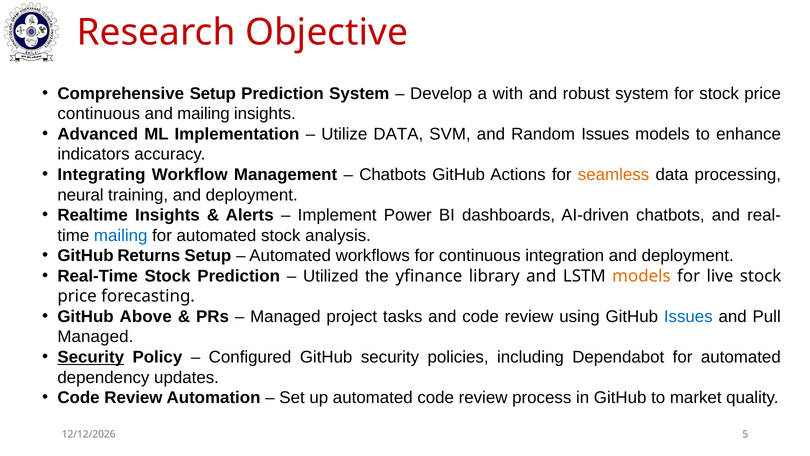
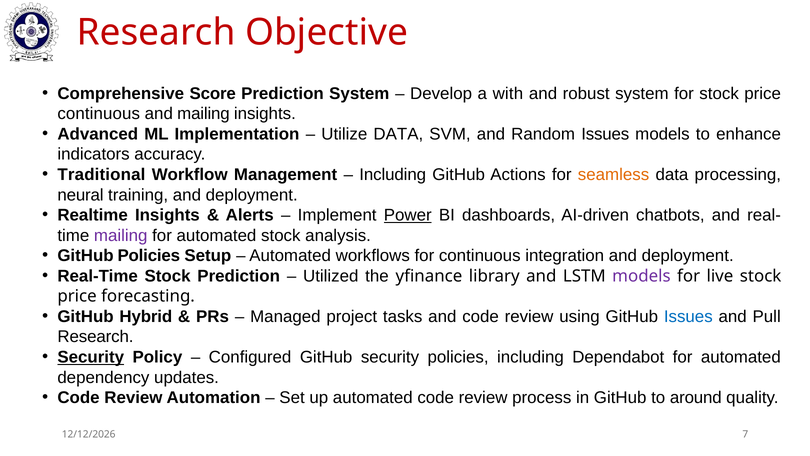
Comprehensive Setup: Setup -> Score
Integrating: Integrating -> Traditional
Chatbots at (393, 175): Chatbots -> Including
Power underline: none -> present
mailing at (121, 235) colour: blue -> purple
GitHub Returns: Returns -> Policies
models at (641, 276) colour: orange -> purple
Above: Above -> Hybrid
Managed at (95, 337): Managed -> Research
market: market -> around
5: 5 -> 7
